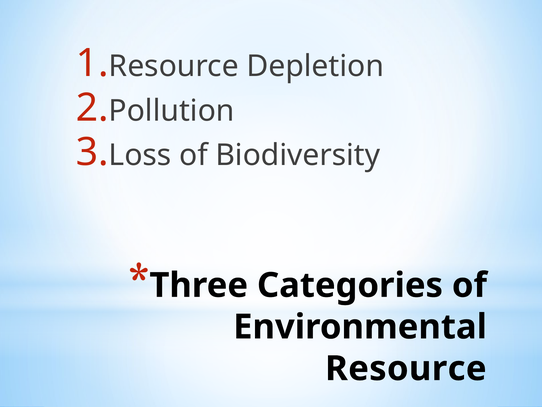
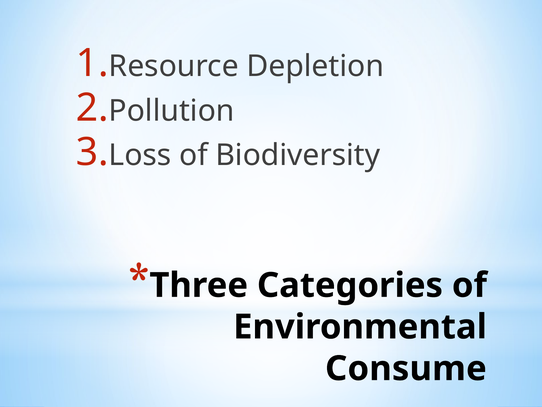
Resource at (406, 368): Resource -> Consume
